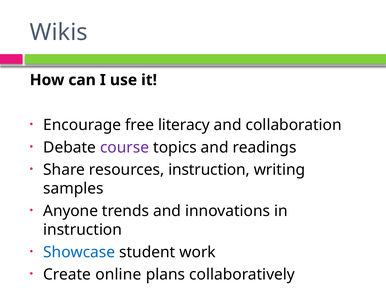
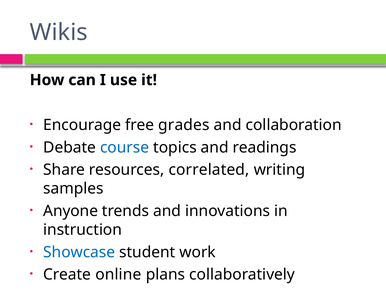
literacy: literacy -> grades
course colour: purple -> blue
resources instruction: instruction -> correlated
